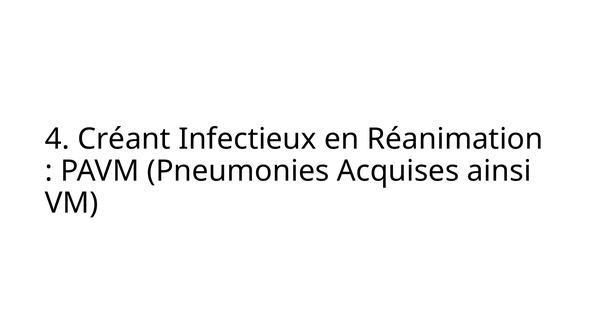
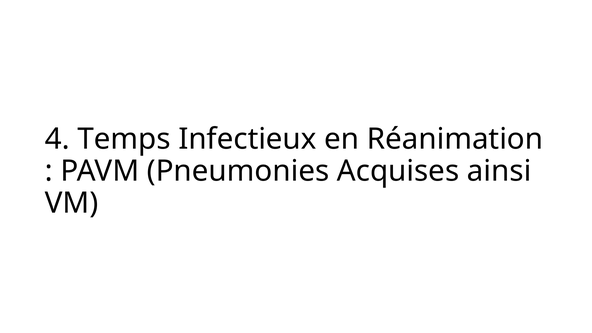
Créant: Créant -> Temps
